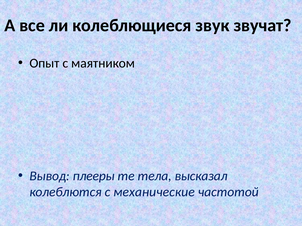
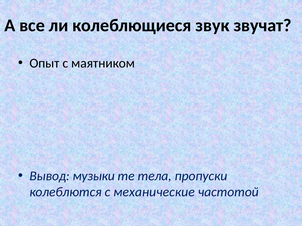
плееры: плееры -> музыки
высказал: высказал -> пропуски
